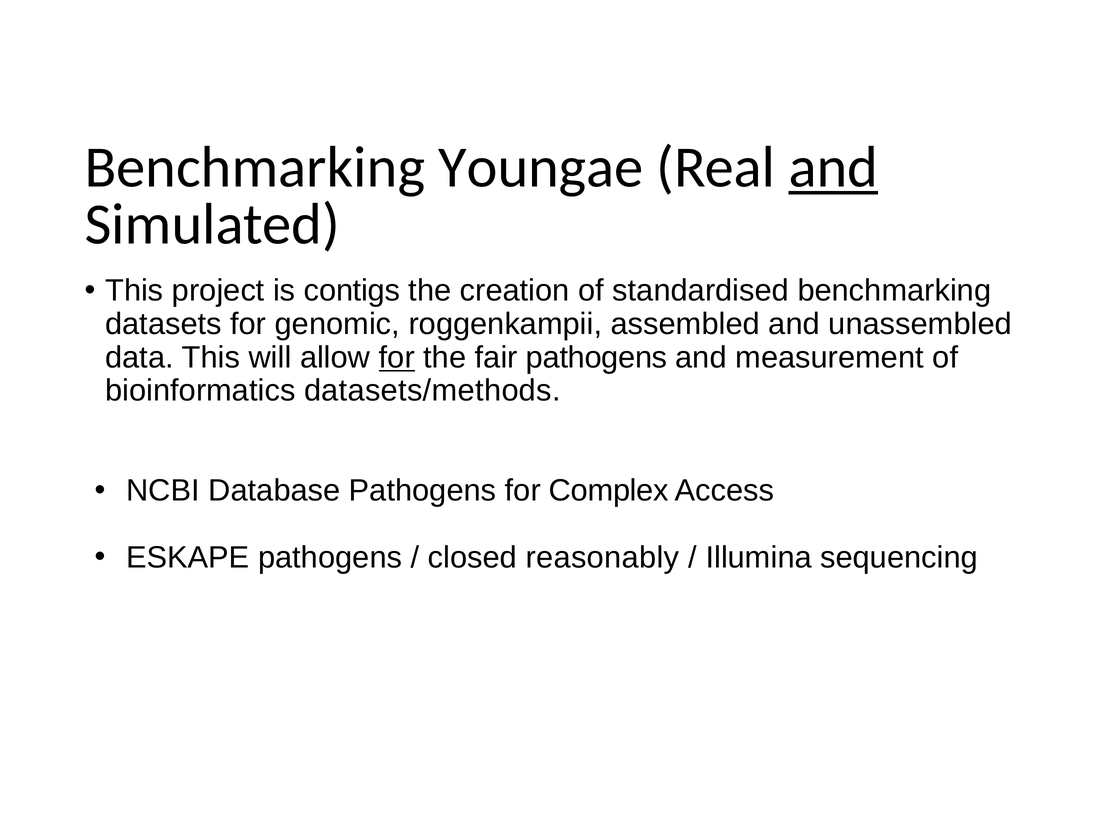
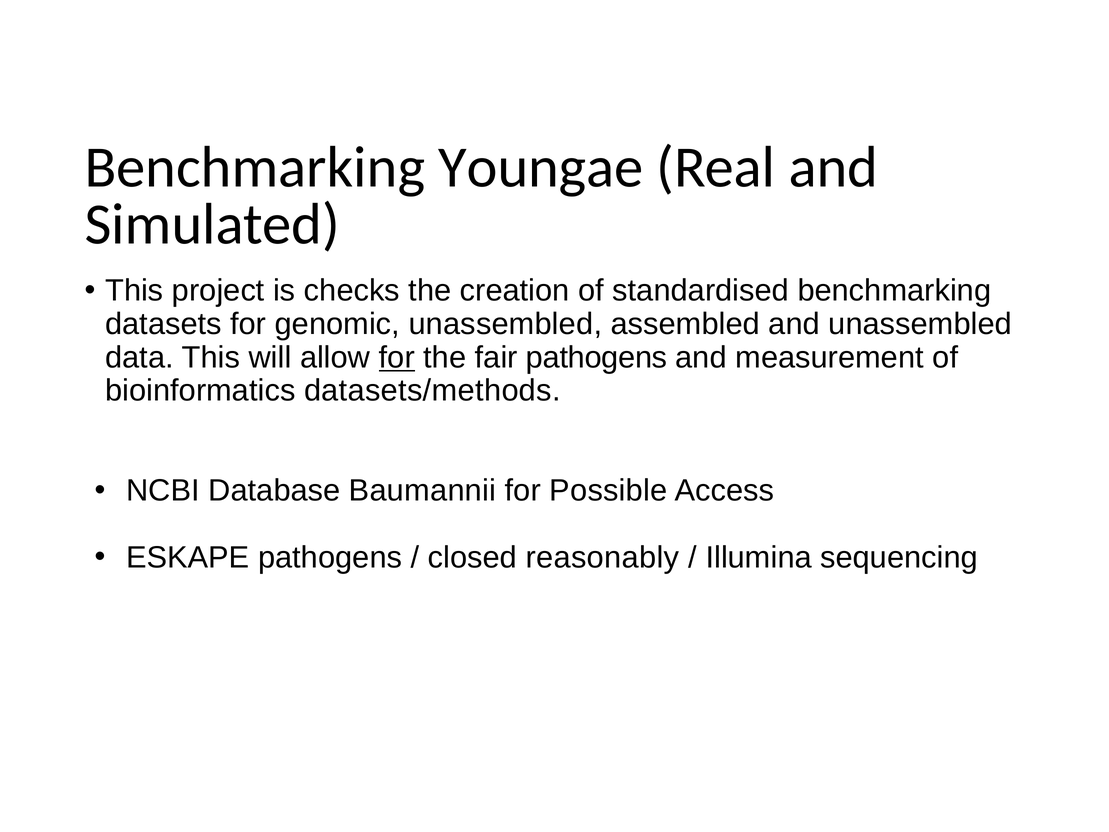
and at (833, 168) underline: present -> none
contigs: contigs -> checks
genomic roggenkampii: roggenkampii -> unassembled
Database Pathogens: Pathogens -> Baumannii
Complex: Complex -> Possible
